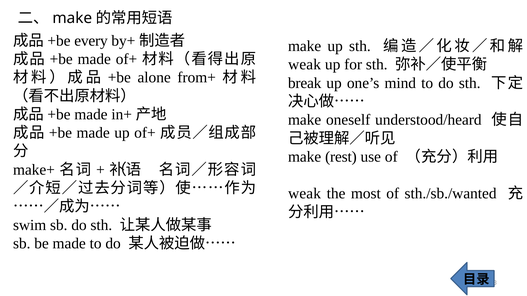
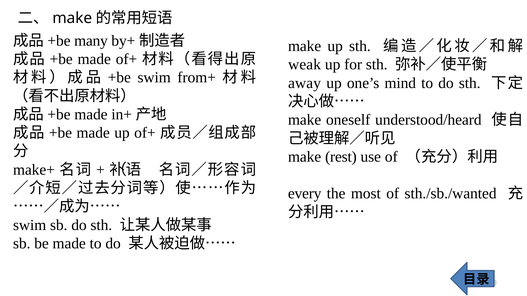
every: every -> many
alone at (154, 78): alone -> swim
break: break -> away
weak at (305, 194): weak -> every
